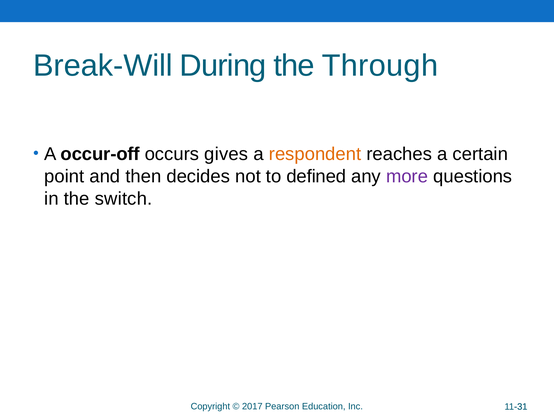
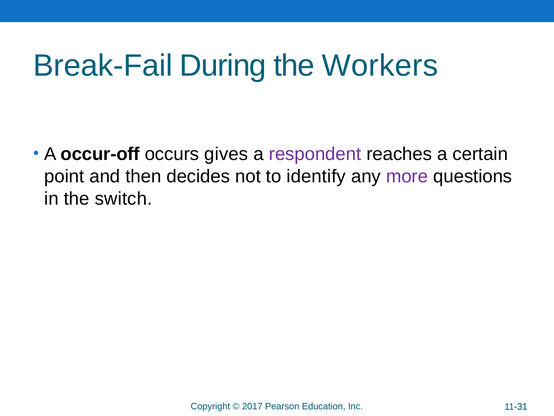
Break-Will: Break-Will -> Break-Fail
Through: Through -> Workers
respondent colour: orange -> purple
defined: defined -> identify
